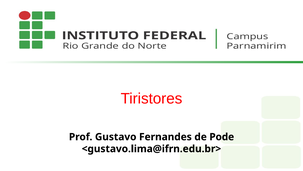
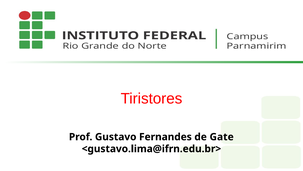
Pode: Pode -> Gate
